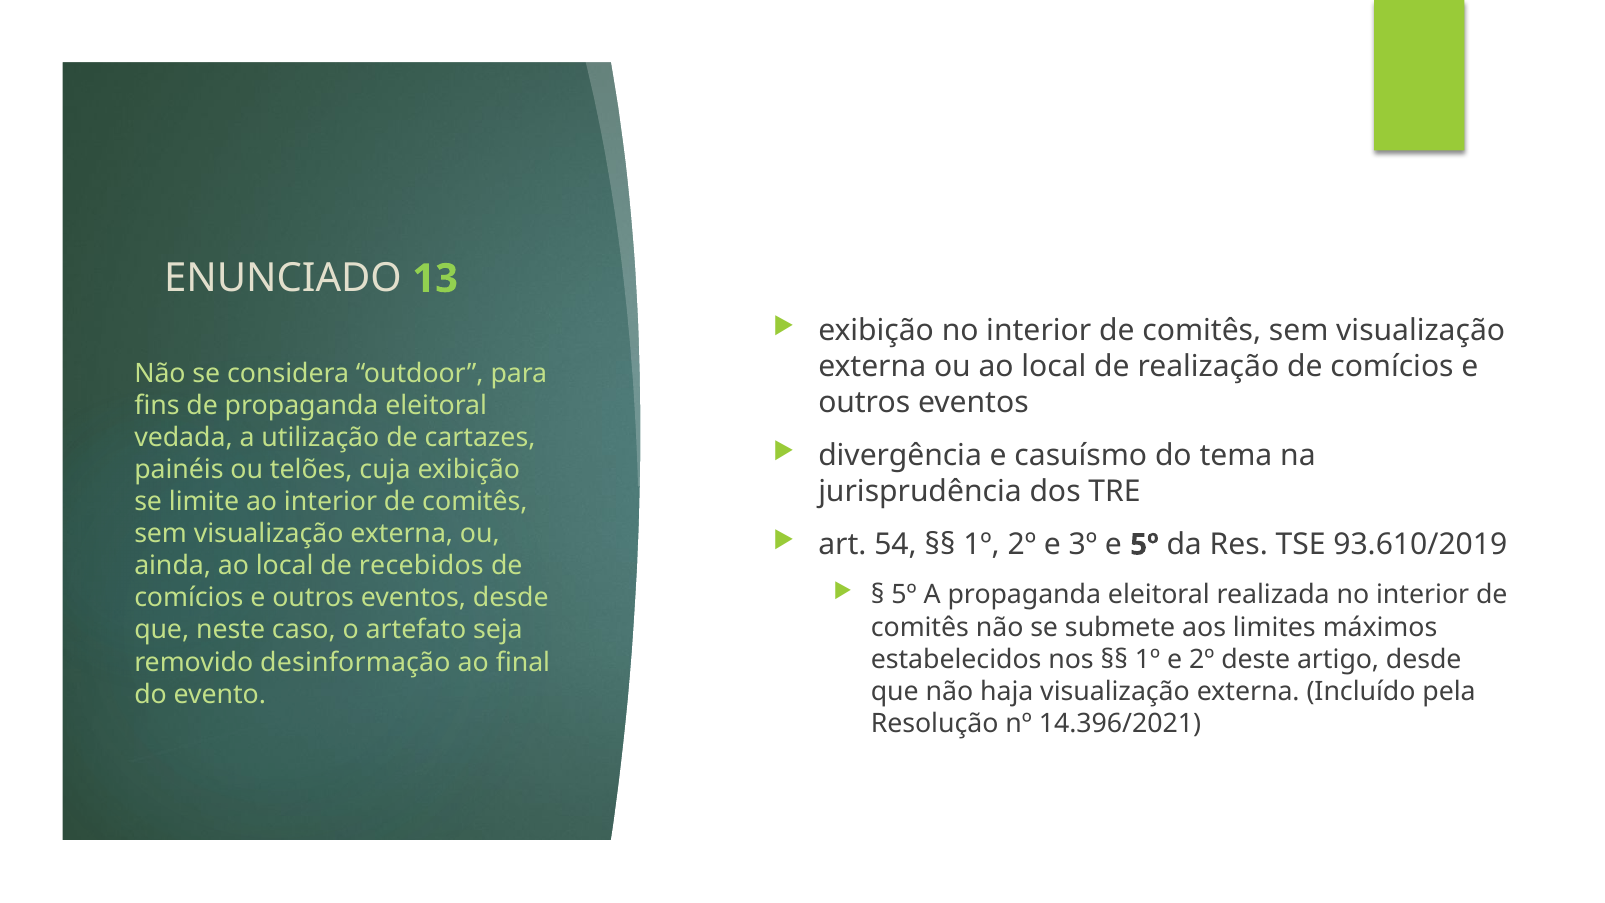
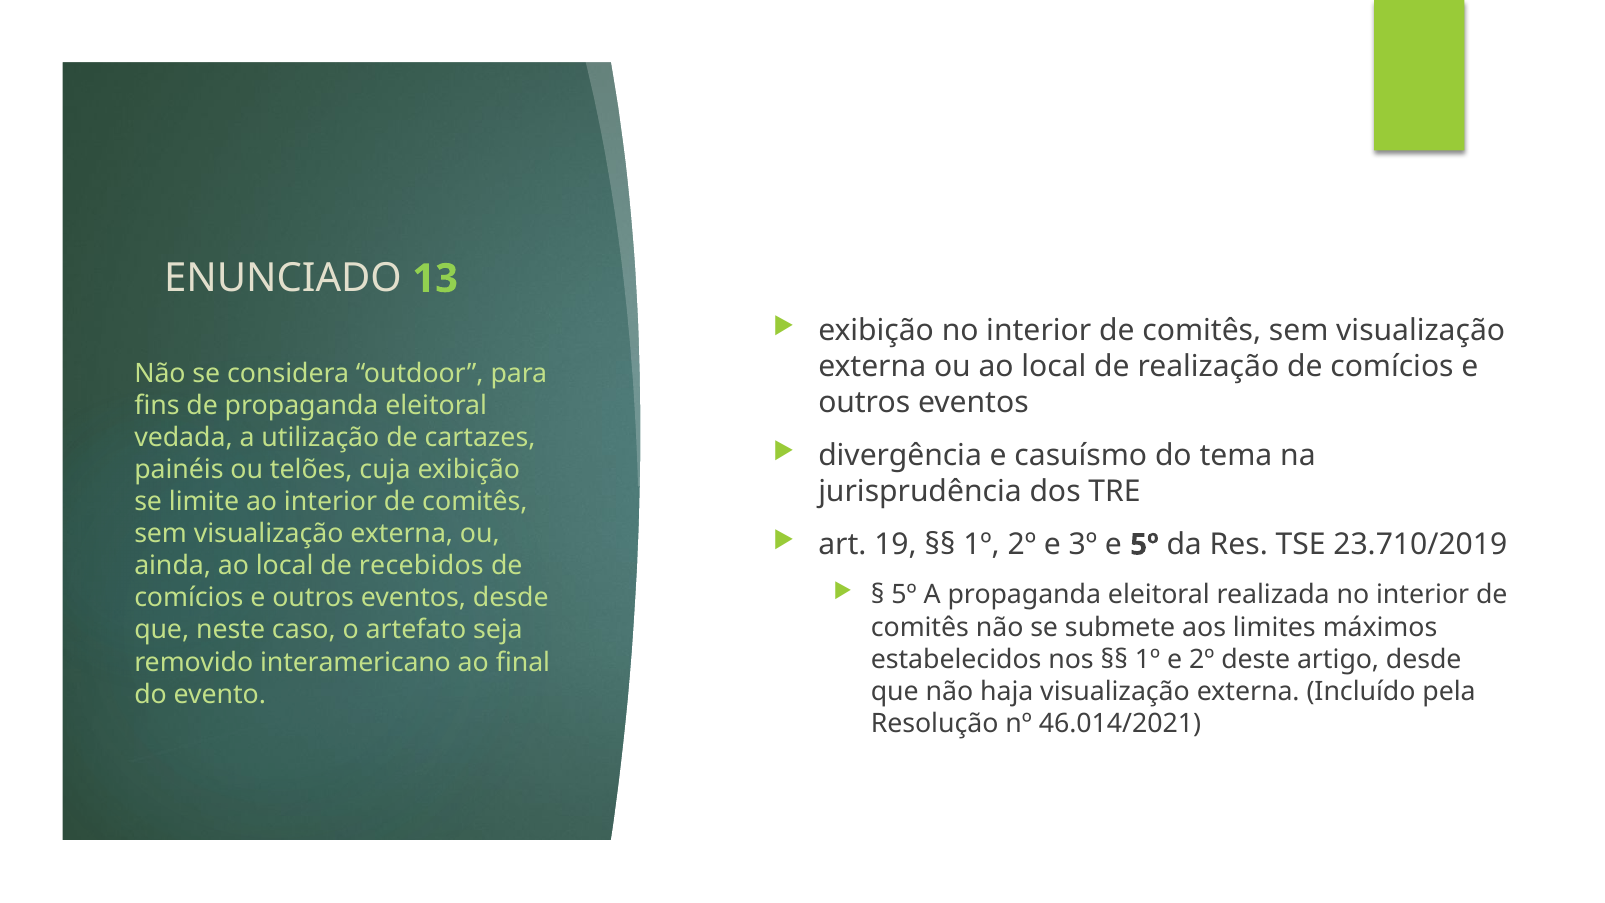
54: 54 -> 19
93.610/2019: 93.610/2019 -> 23.710/2019
desinformação: desinformação -> interamericano
14.396/2021: 14.396/2021 -> 46.014/2021
